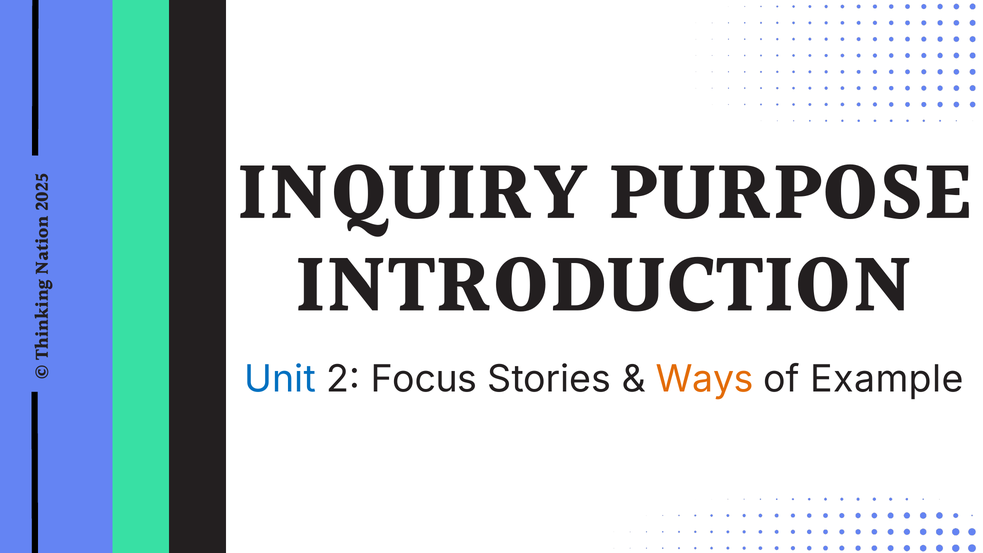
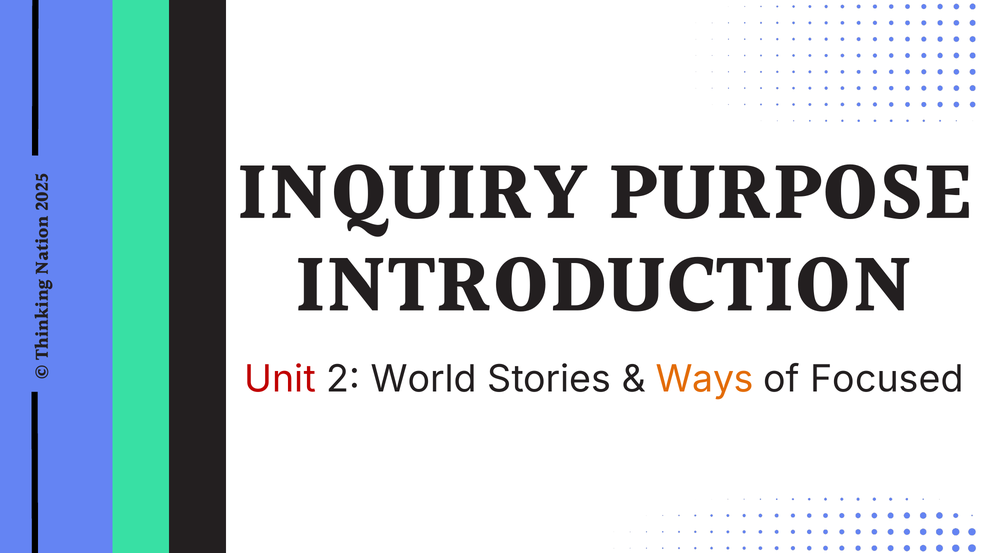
Unit colour: blue -> red
Focus: Focus -> World
Example: Example -> Focused
